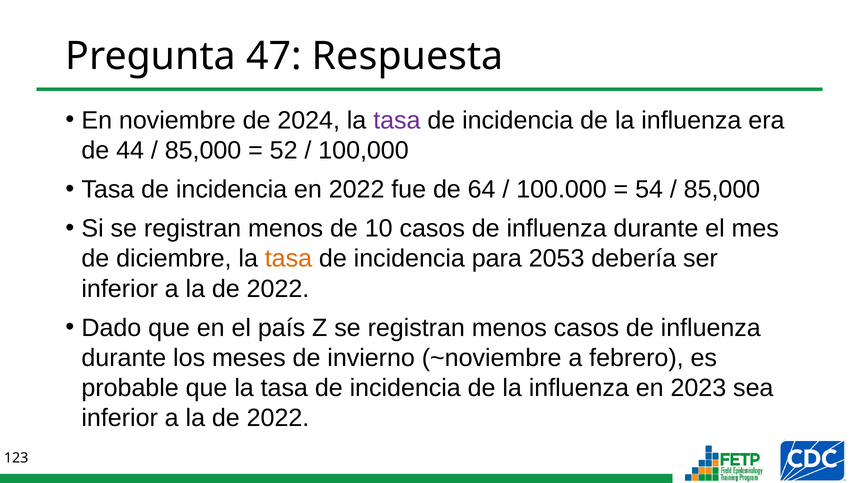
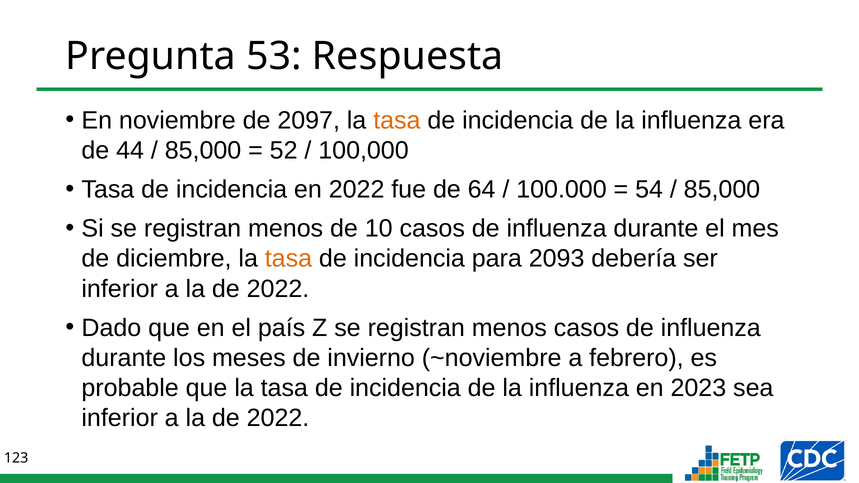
47: 47 -> 53
2024: 2024 -> 2097
tasa at (397, 121) colour: purple -> orange
2053: 2053 -> 2093
